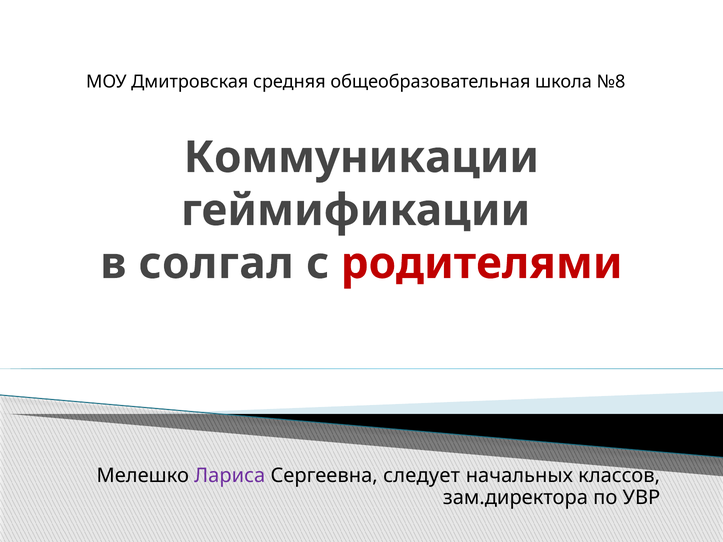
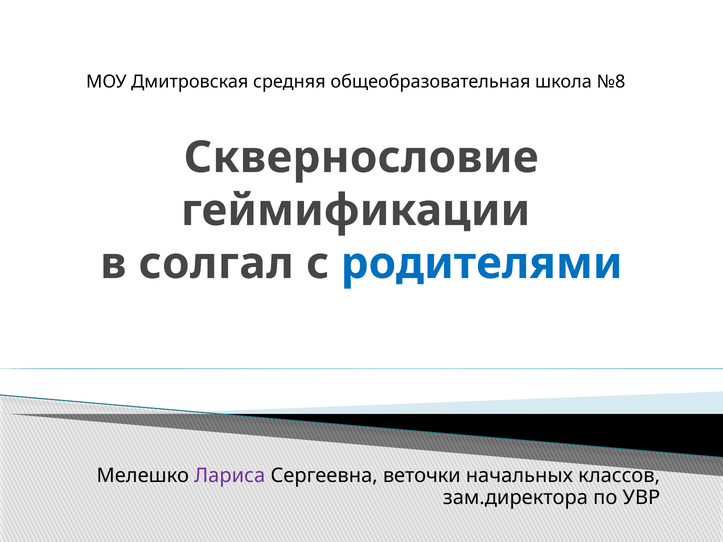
Коммуникации: Коммуникации -> Сквернословие
родителями colour: red -> blue
следует: следует -> веточки
